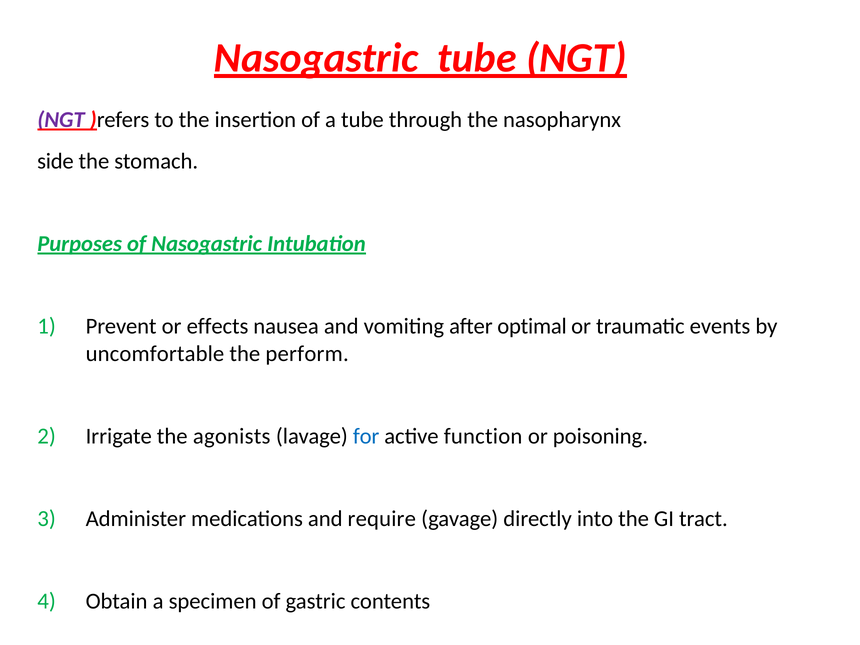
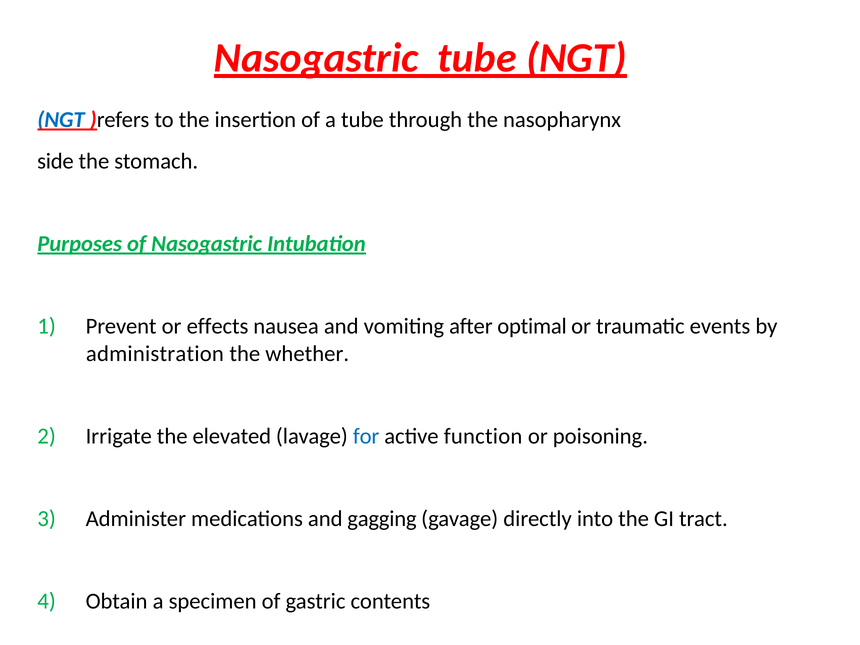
NGT at (61, 120) colour: purple -> blue
uncomfortable: uncomfortable -> administration
perform: perform -> whether
agonists: agonists -> elevated
require: require -> gagging
